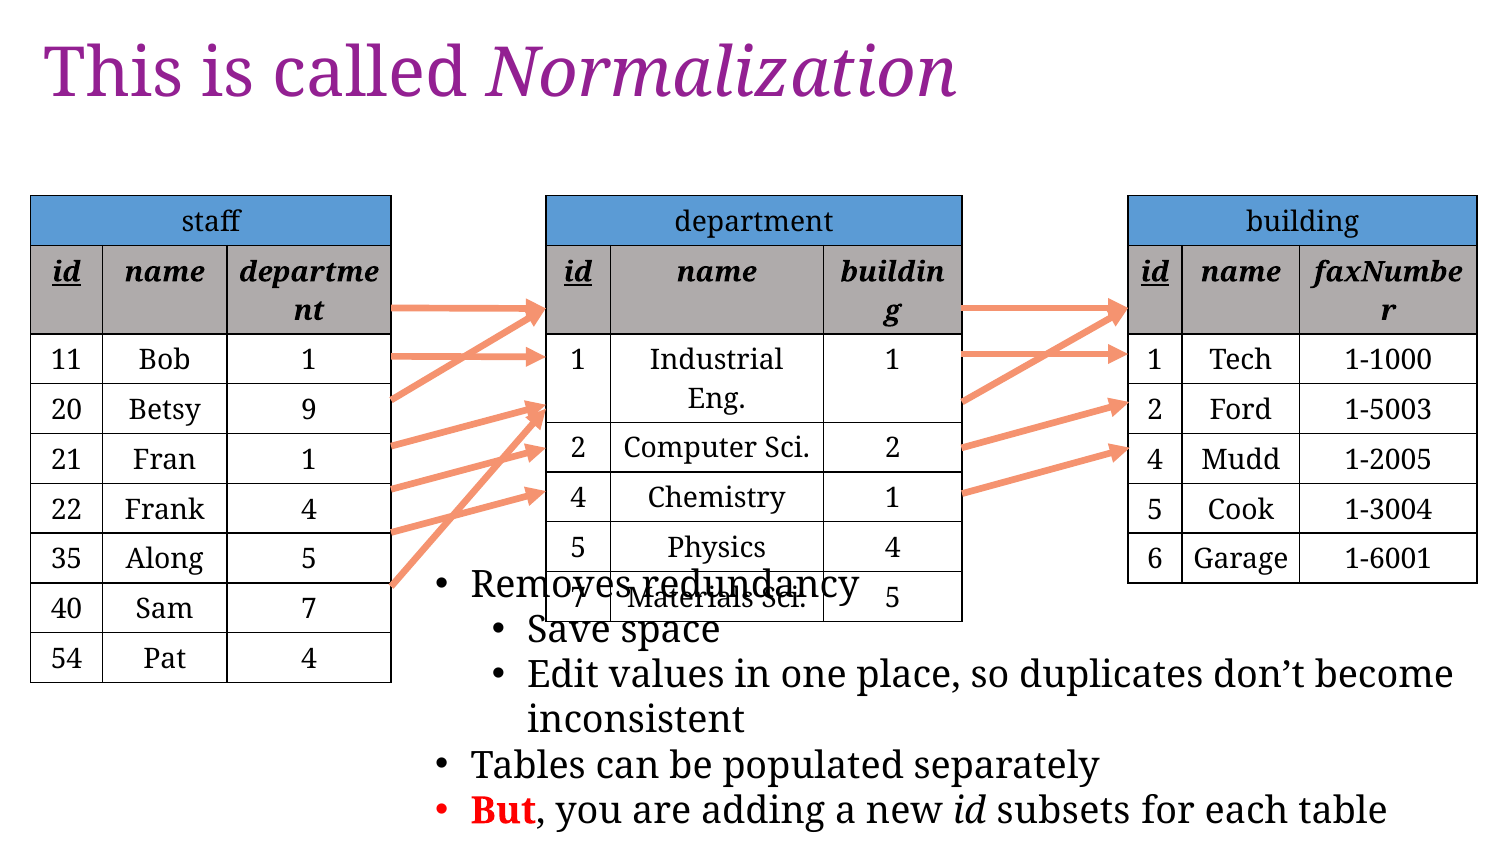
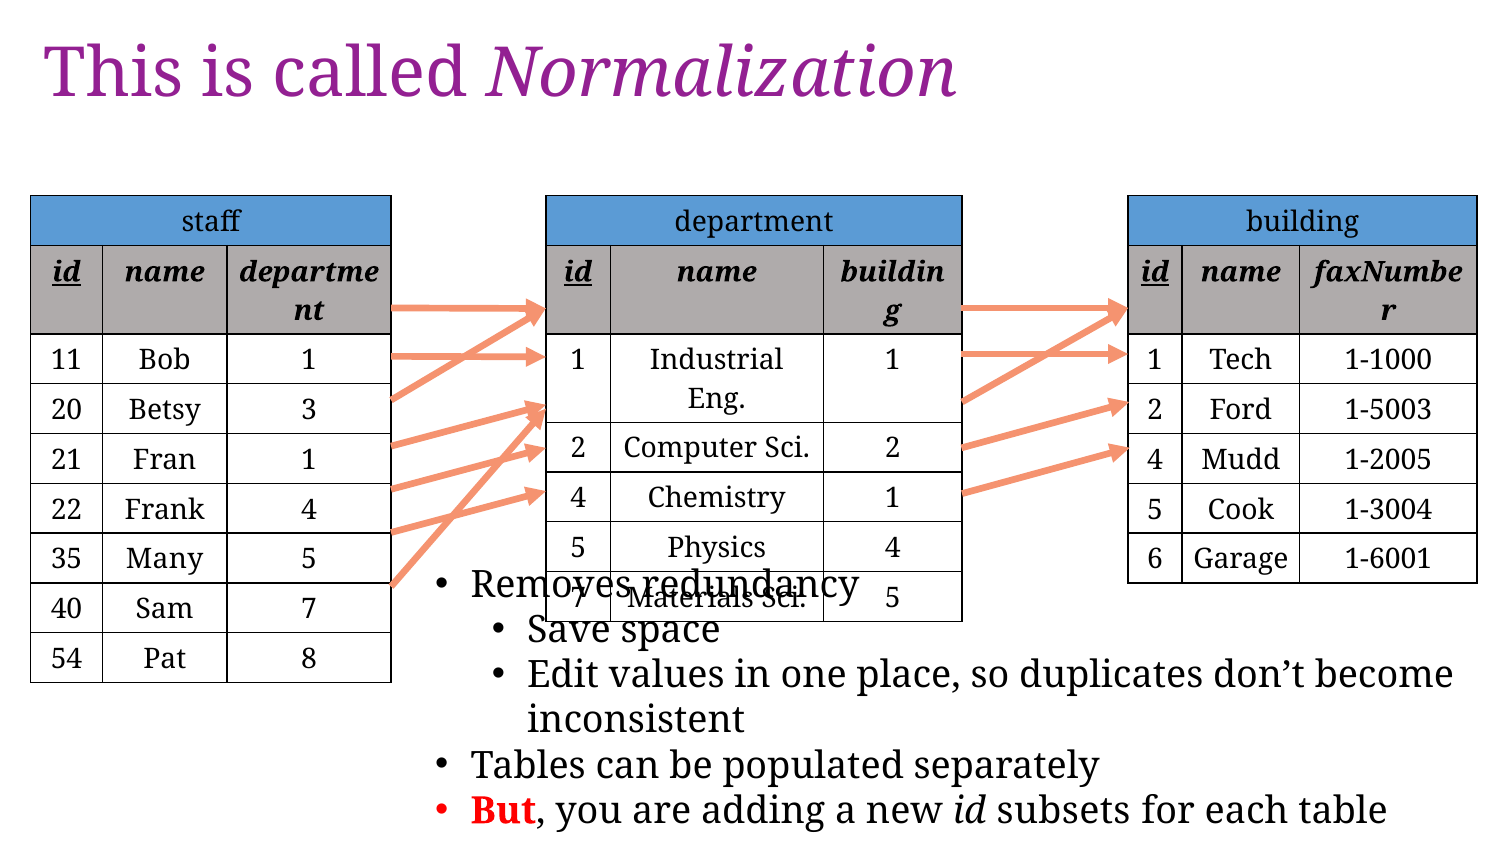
9: 9 -> 3
Along: Along -> Many
Pat 4: 4 -> 8
